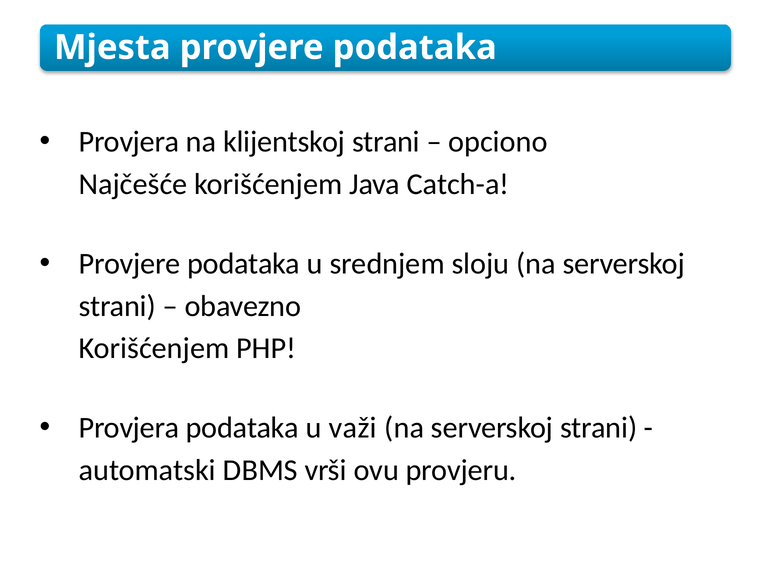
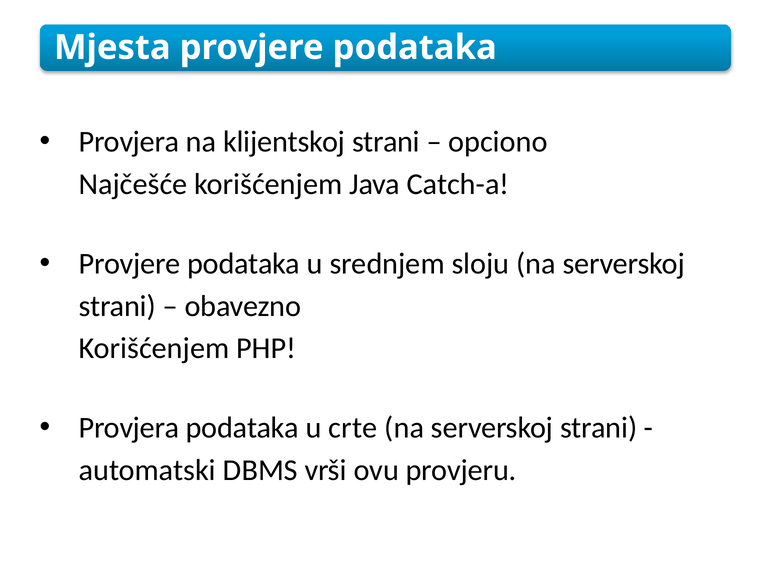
važi: važi -> crte
